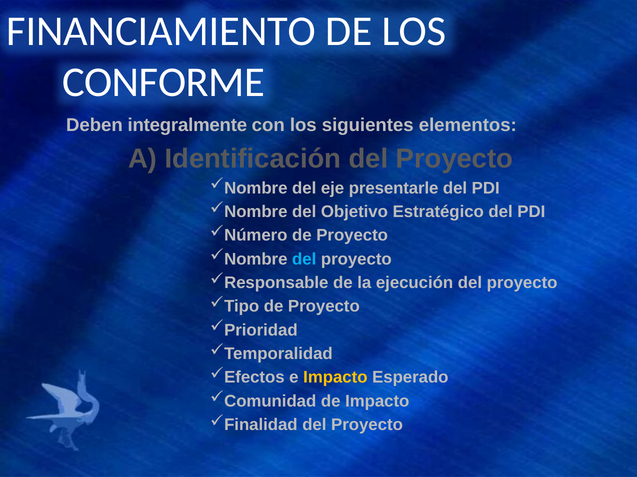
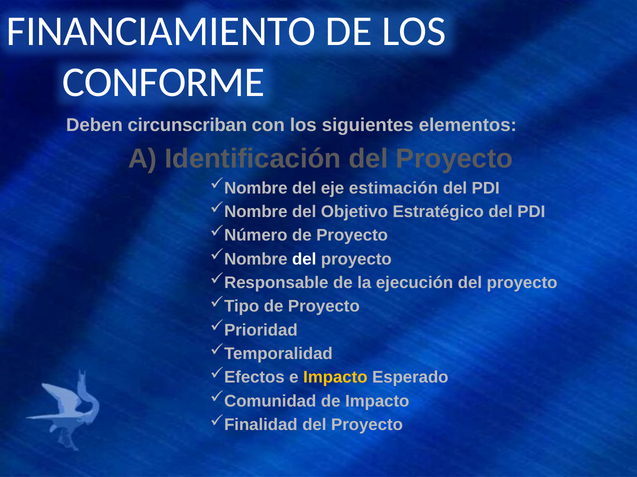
integralmente: integralmente -> circunscriban
presentarle: presentarle -> estimación
del at (304, 259) colour: light blue -> white
